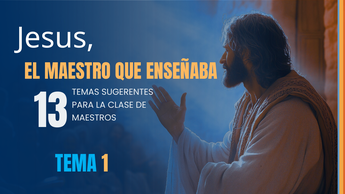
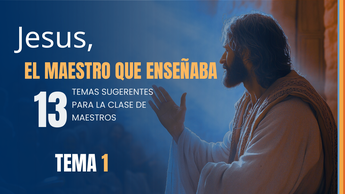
TEMA colour: light blue -> white
